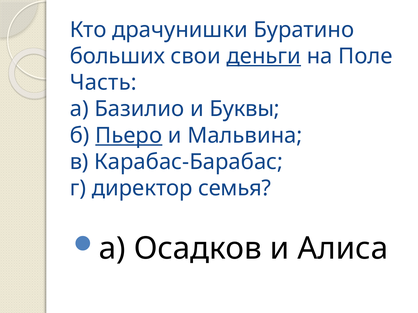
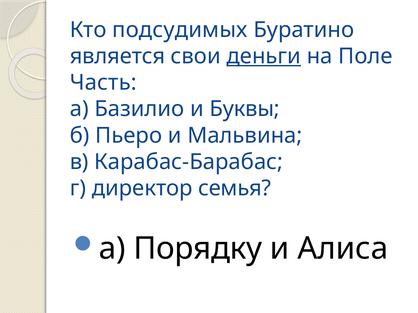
драчунишки: драчунишки -> подсудимых
больших: больших -> является
Пьеро underline: present -> none
Осадков: Осадков -> Порядку
